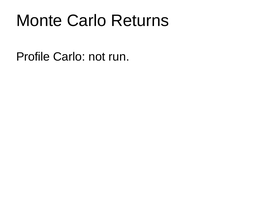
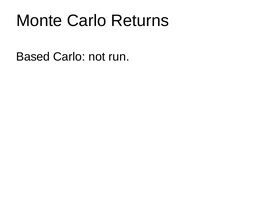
Profile: Profile -> Based
